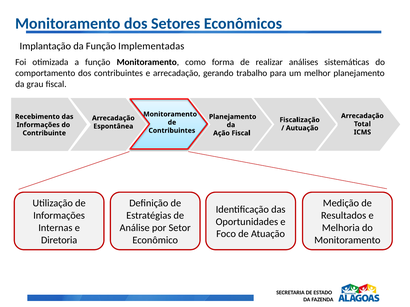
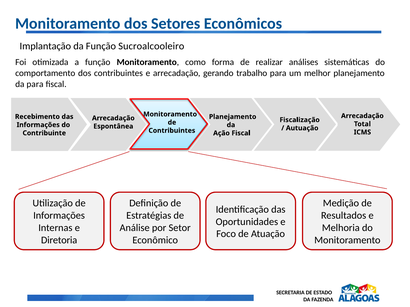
Implementadas: Implementadas -> Sucroalcooleiro
da grau: grau -> para
